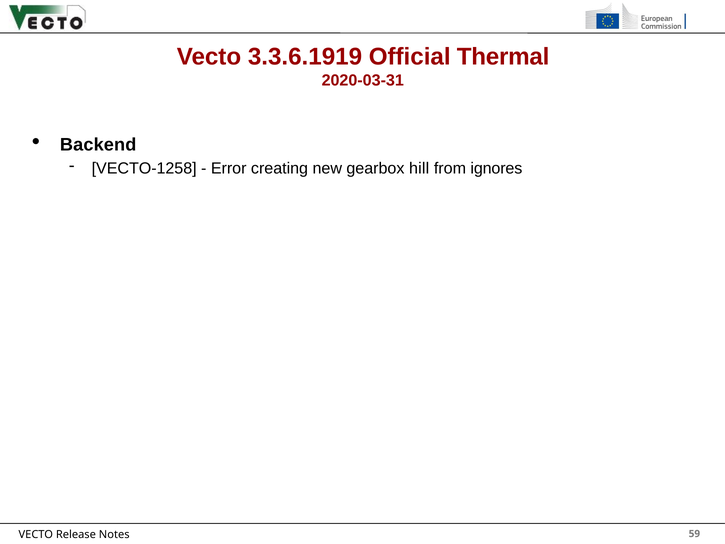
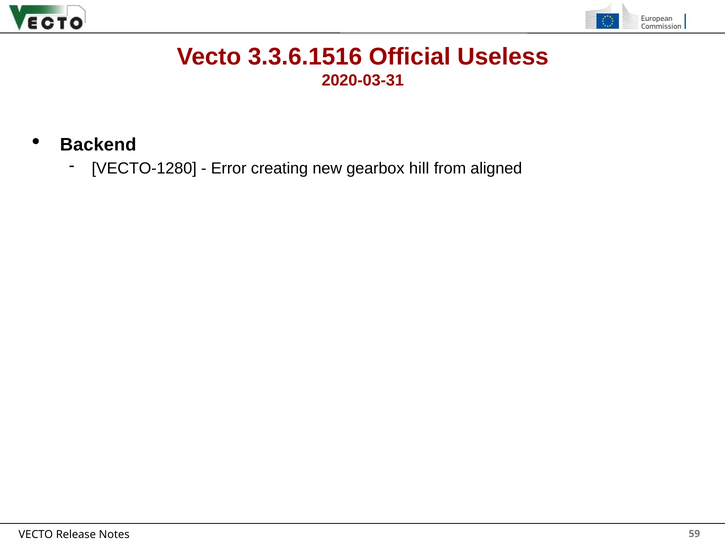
3.3.6.1919: 3.3.6.1919 -> 3.3.6.1516
Thermal: Thermal -> Useless
VECTO-1258: VECTO-1258 -> VECTO-1280
ignores: ignores -> aligned
